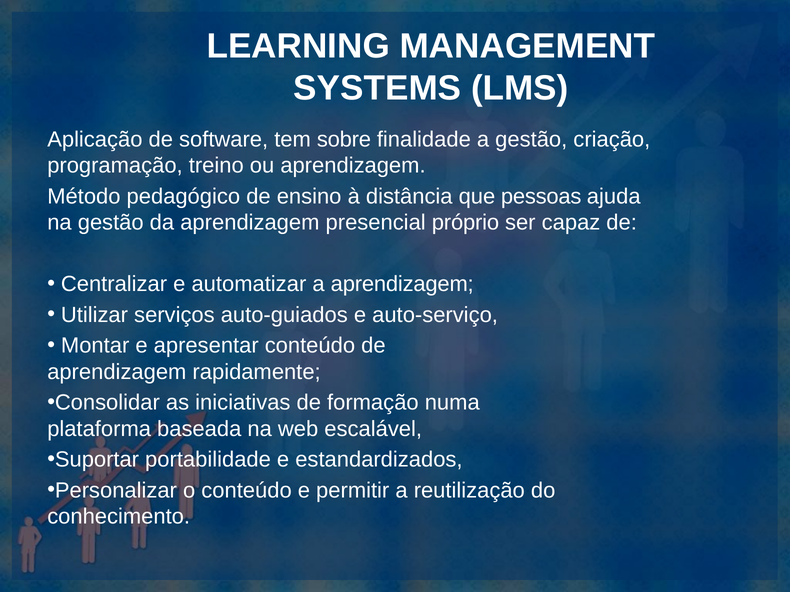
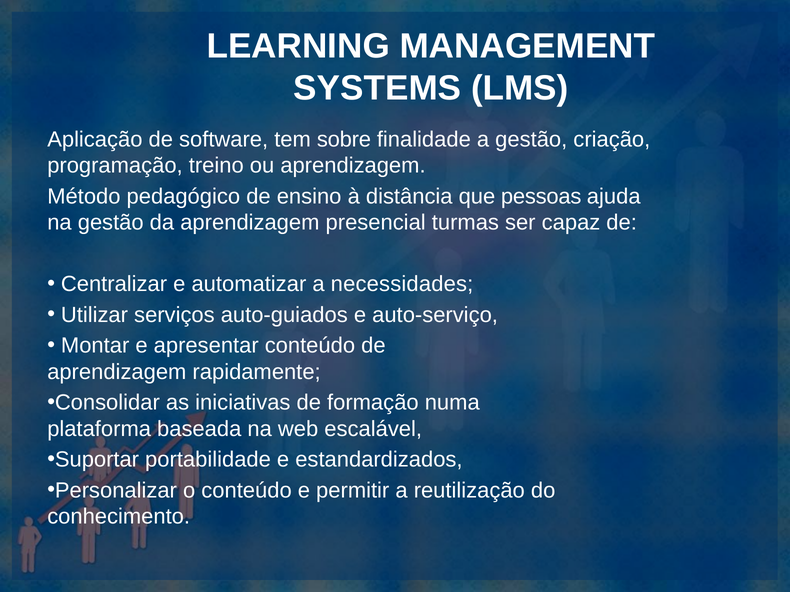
próprio: próprio -> turmas
a aprendizagem: aprendizagem -> necessidades
